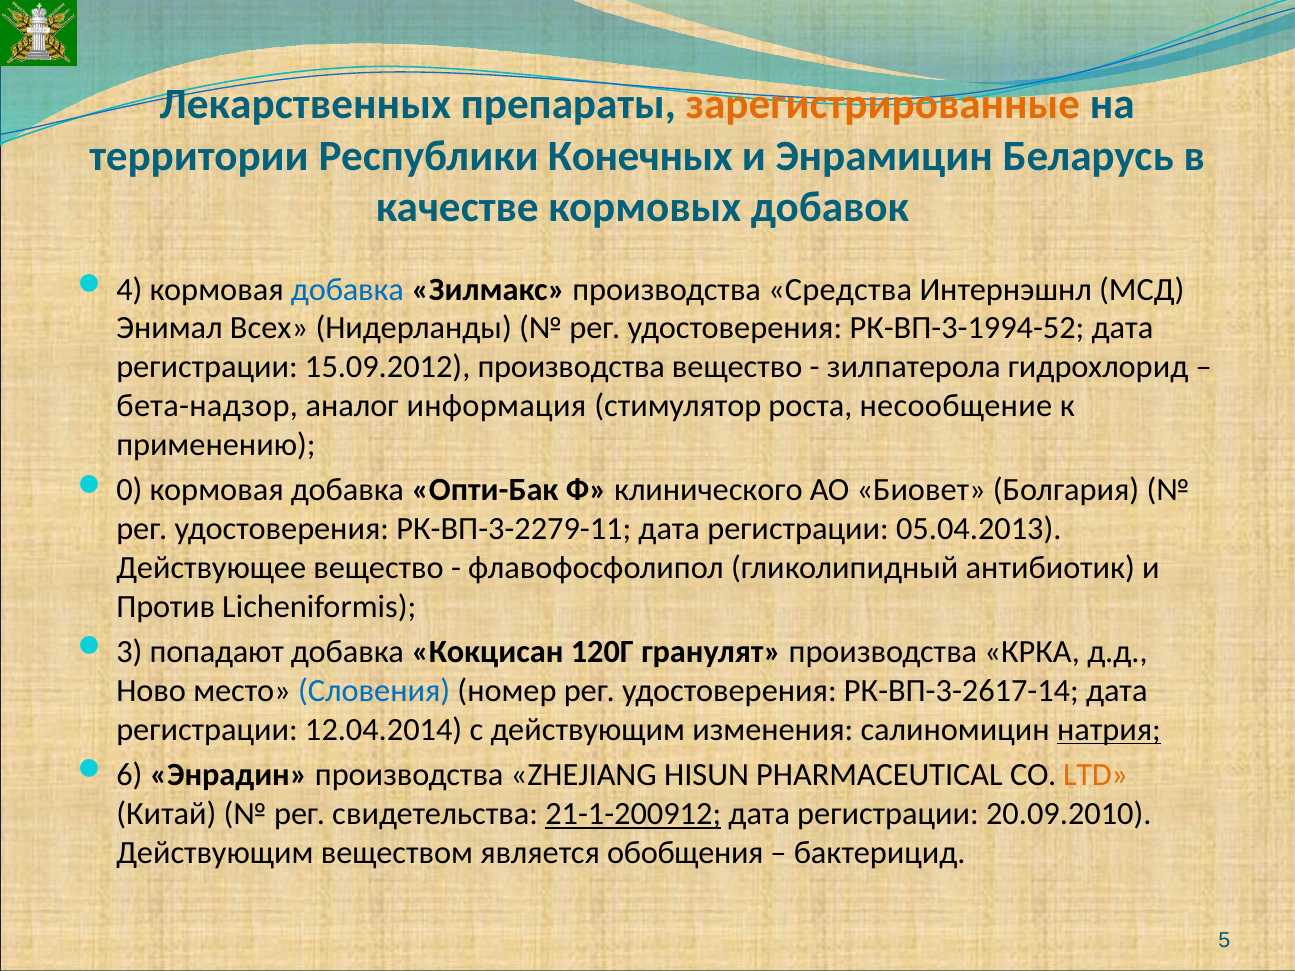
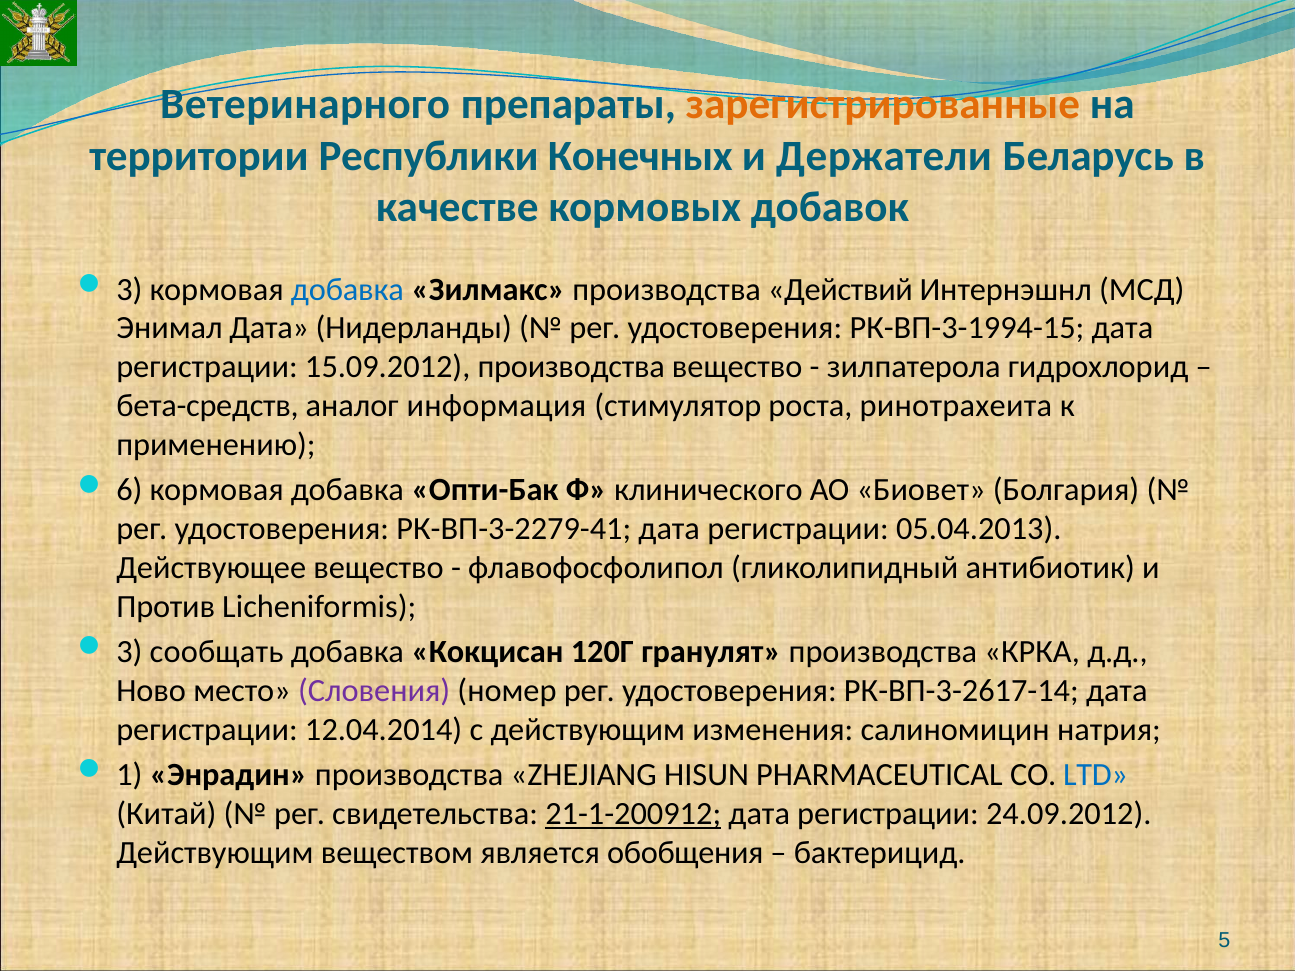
Лекарственных: Лекарственных -> Ветеринарного
Энрамицин: Энрамицин -> Держатели
4 at (129, 289): 4 -> 3
Средства: Средства -> Действий
Энимал Всех: Всех -> Дата
РК-ВП-3-1994-52: РК-ВП-3-1994-52 -> РК-ВП-3-1994-15
бета-надзор: бета-надзор -> бета-средств
несообщение: несообщение -> ринотрахеита
0: 0 -> 6
РК-ВП-3-2279-11: РК-ВП-3-2279-11 -> РК-ВП-3-2279-41
попадают: попадают -> сообщать
Словения colour: blue -> purple
натрия underline: present -> none
6: 6 -> 1
LTD colour: orange -> blue
20.09.2010: 20.09.2010 -> 24.09.2012
